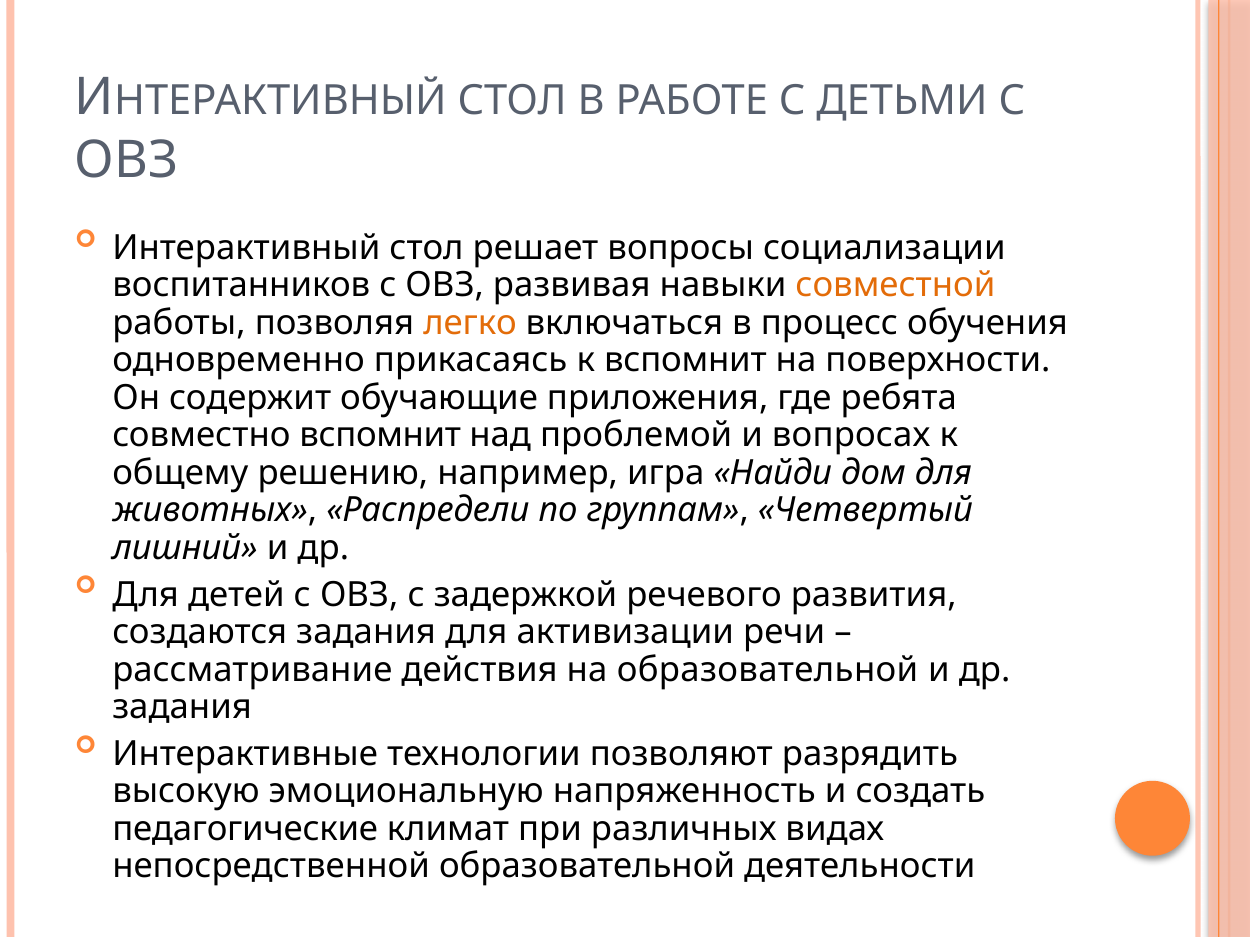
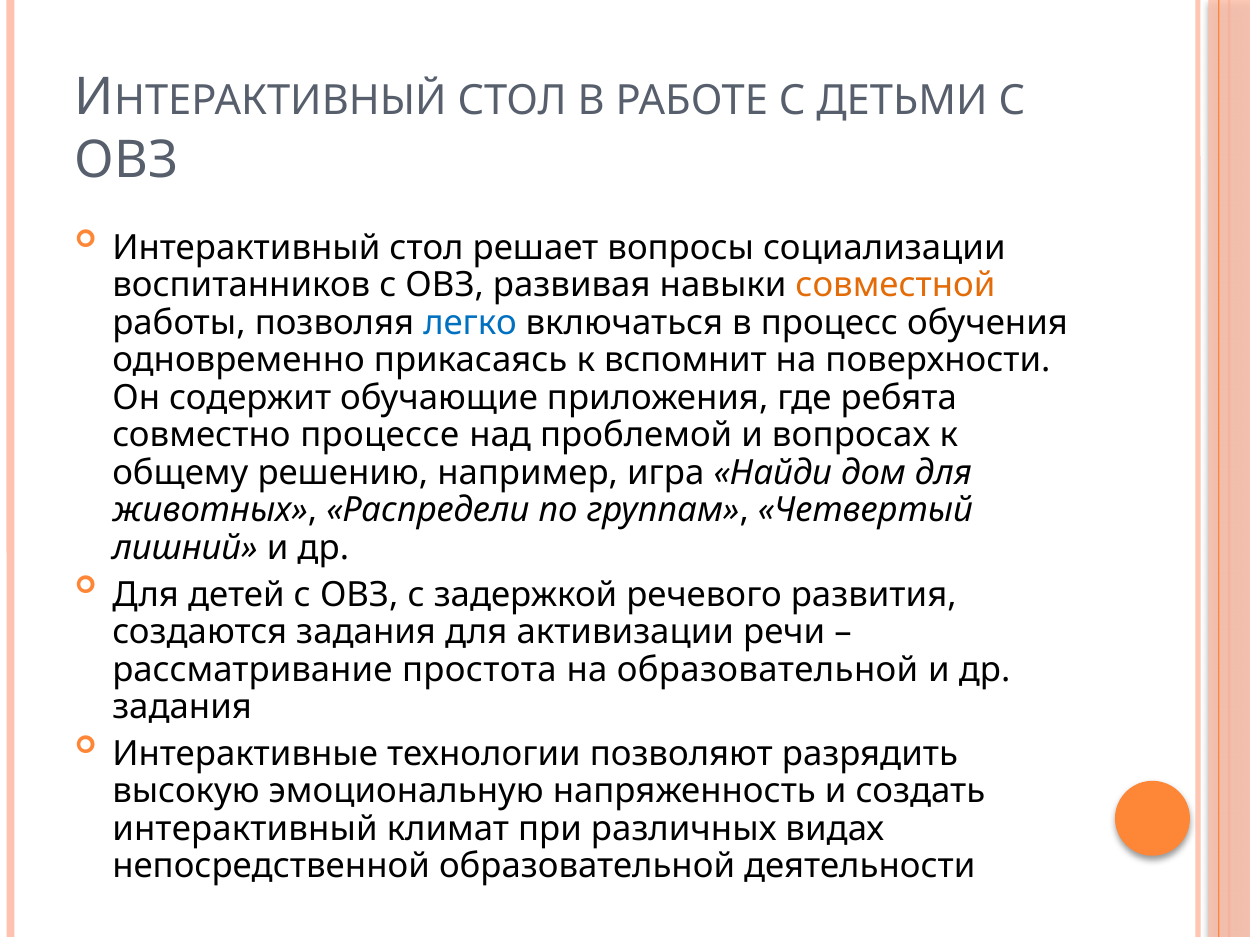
легко colour: orange -> blue
совместно вспомнит: вспомнит -> процессе
действия: действия -> простота
педагогические at (245, 829): педагогические -> интерактивный
